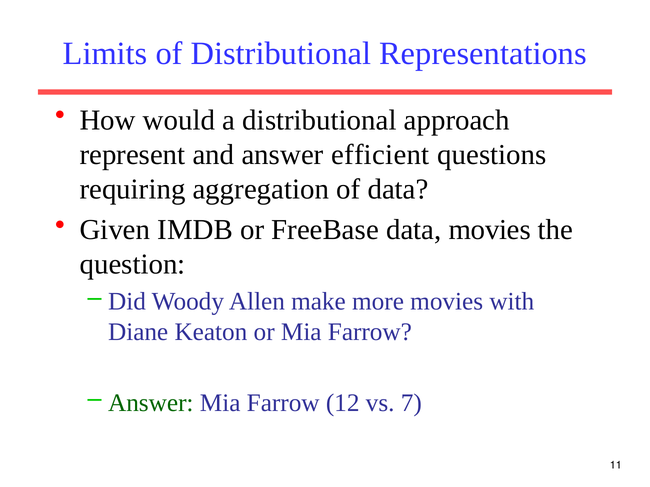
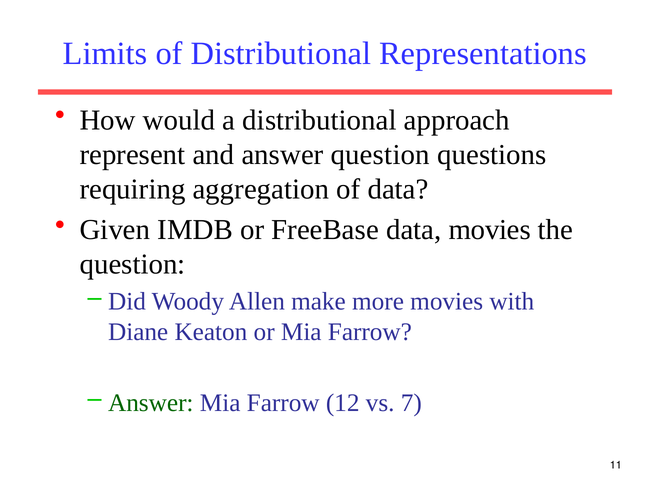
answer efficient: efficient -> question
